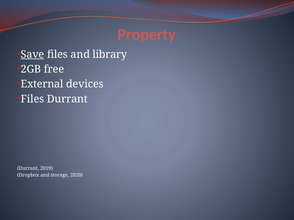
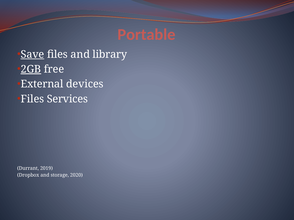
Property: Property -> Portable
2GB underline: none -> present
Files Durrant: Durrant -> Services
